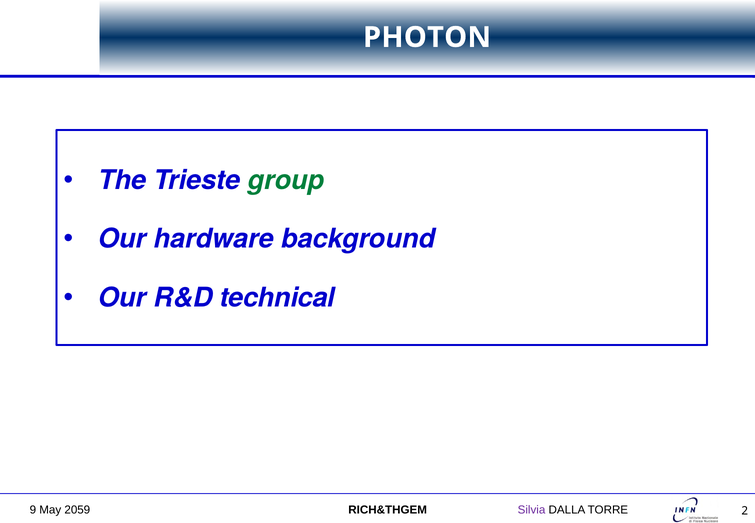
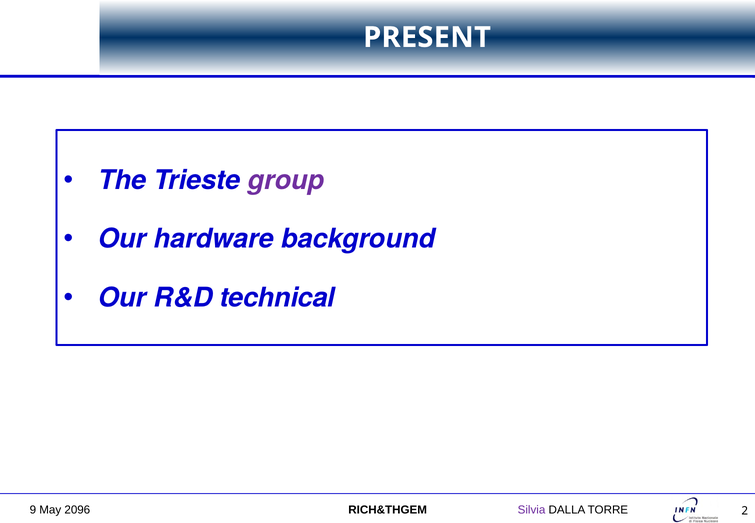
PHOTON: PHOTON -> PRESENT
group colour: green -> purple
2059: 2059 -> 2096
